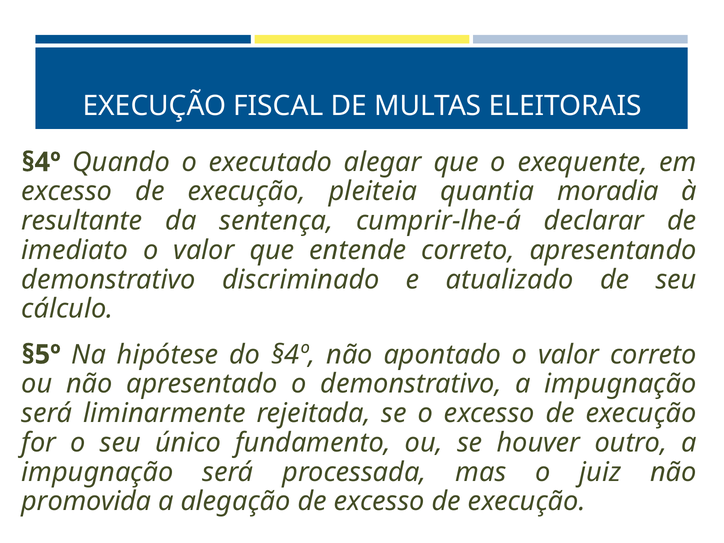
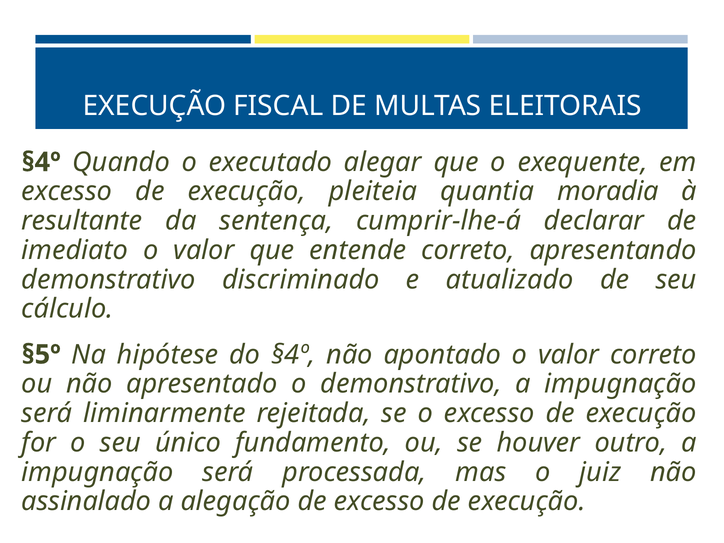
promovida: promovida -> assinalado
